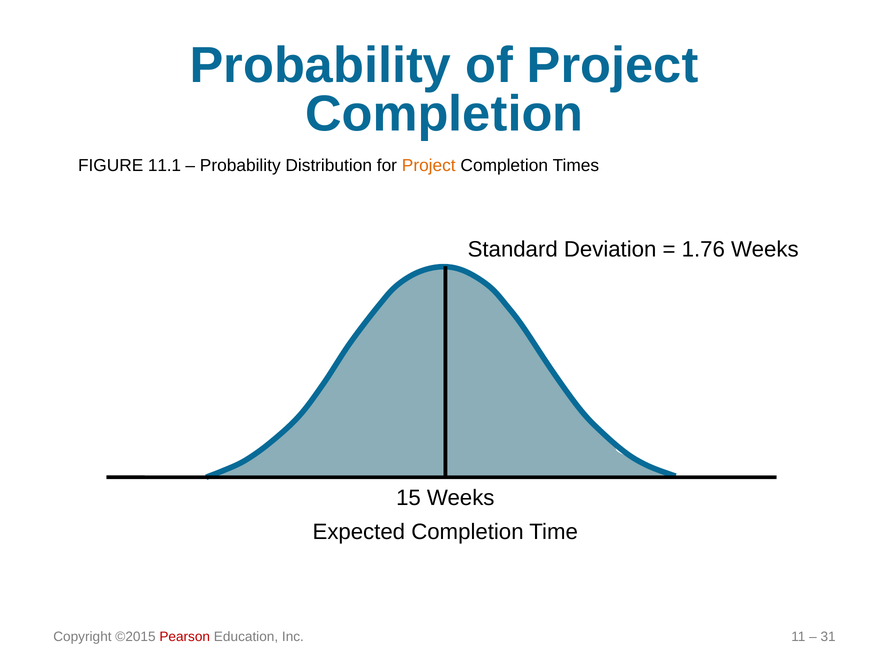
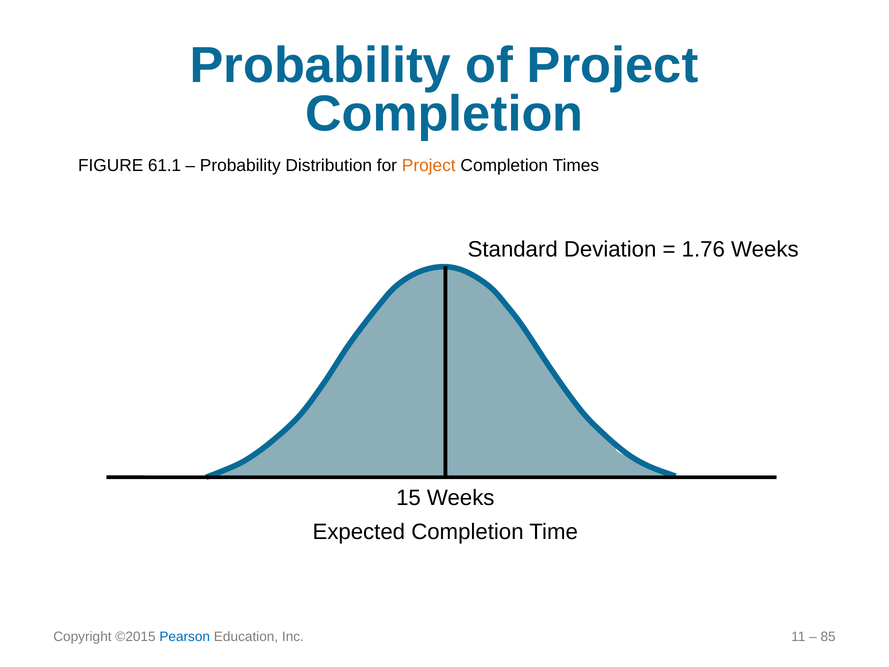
11.1: 11.1 -> 61.1
Pearson colour: red -> blue
31: 31 -> 85
